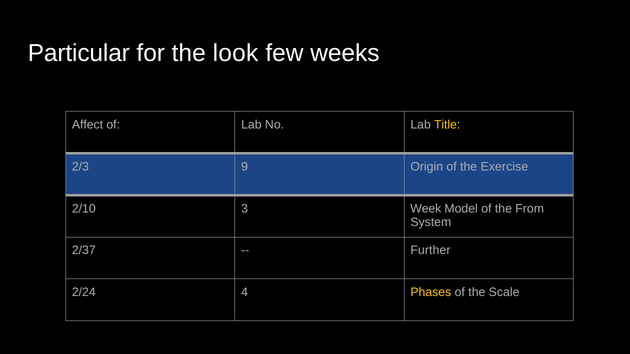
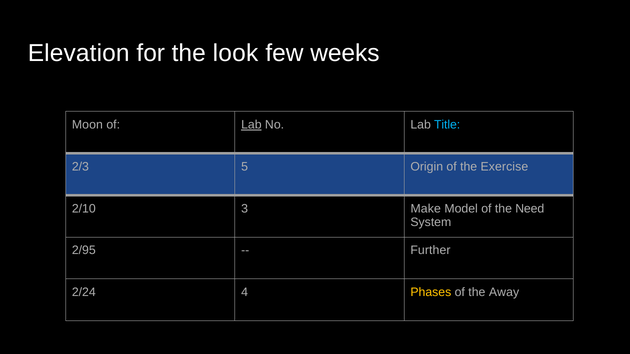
Particular: Particular -> Elevation
Affect: Affect -> Moon
Lab at (251, 125) underline: none -> present
Title colour: yellow -> light blue
9: 9 -> 5
Week: Week -> Make
From: From -> Need
2/37: 2/37 -> 2/95
Scale: Scale -> Away
